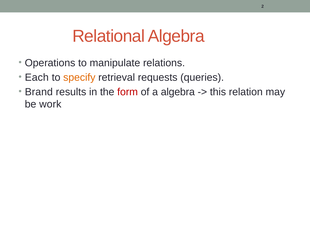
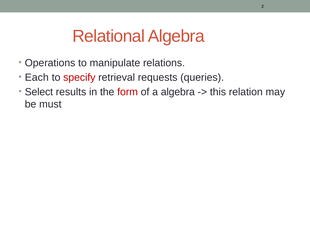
specify colour: orange -> red
Brand: Brand -> Select
work: work -> must
